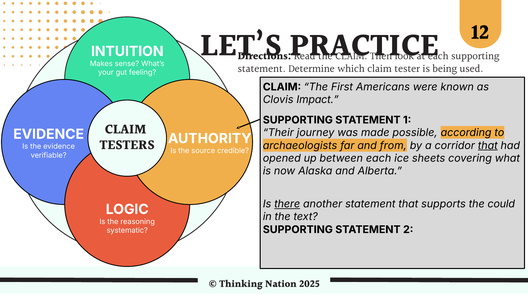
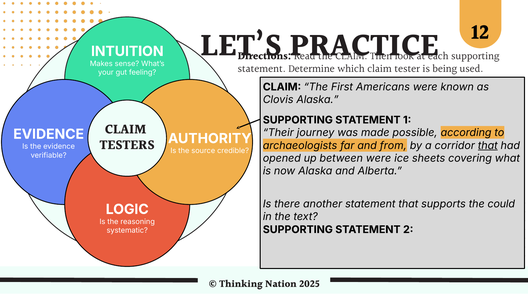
Clovis Impact: Impact -> Alaska
between each: each -> were
there underline: present -> none
